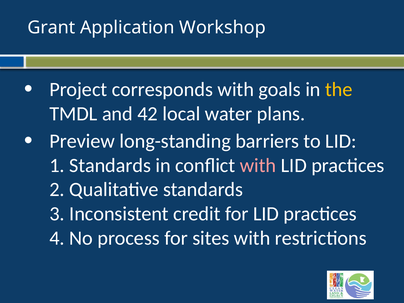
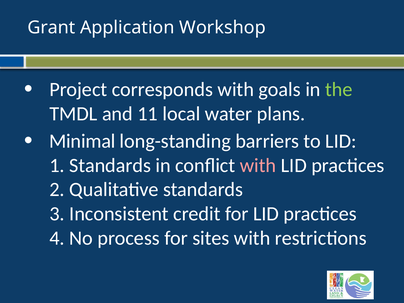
the colour: yellow -> light green
42: 42 -> 11
Preview: Preview -> Minimal
